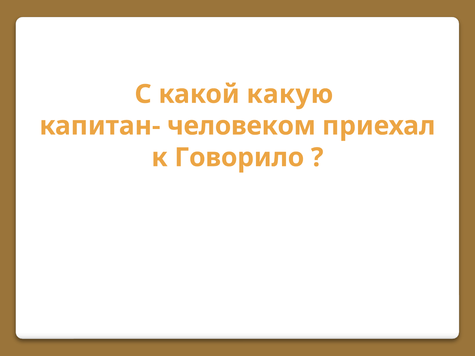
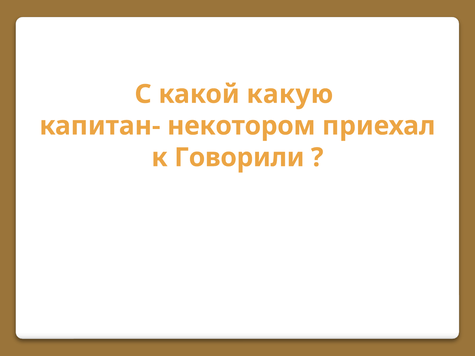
человеком: человеком -> некотором
Говорило: Говорило -> Говорили
